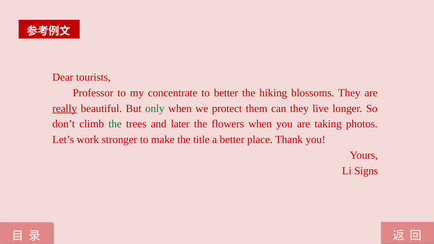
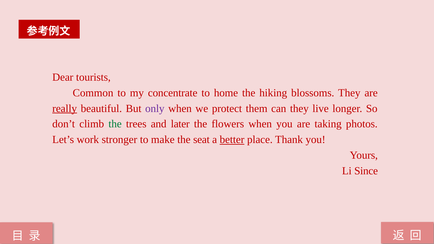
Professor: Professor -> Common
to better: better -> home
only colour: green -> purple
title: title -> seat
better at (232, 140) underline: none -> present
Signs: Signs -> Since
